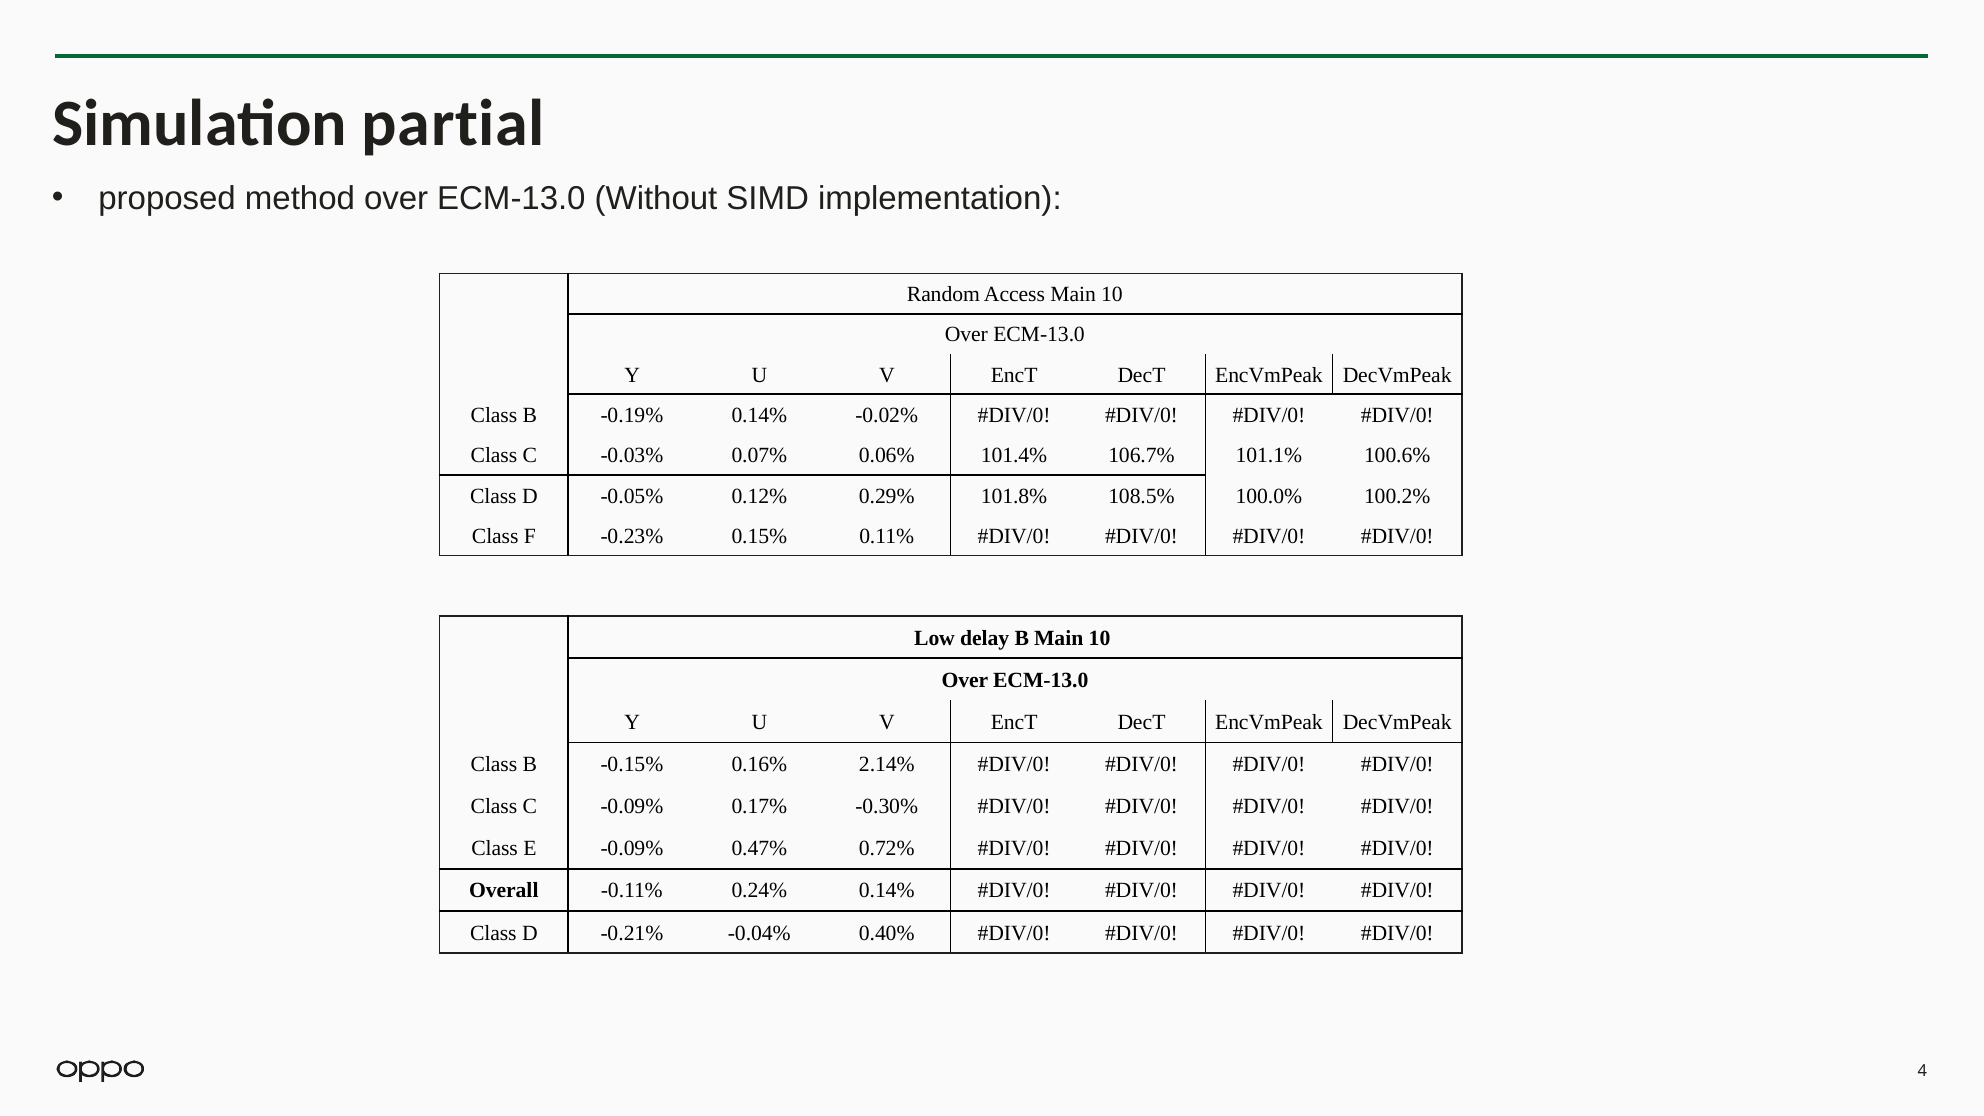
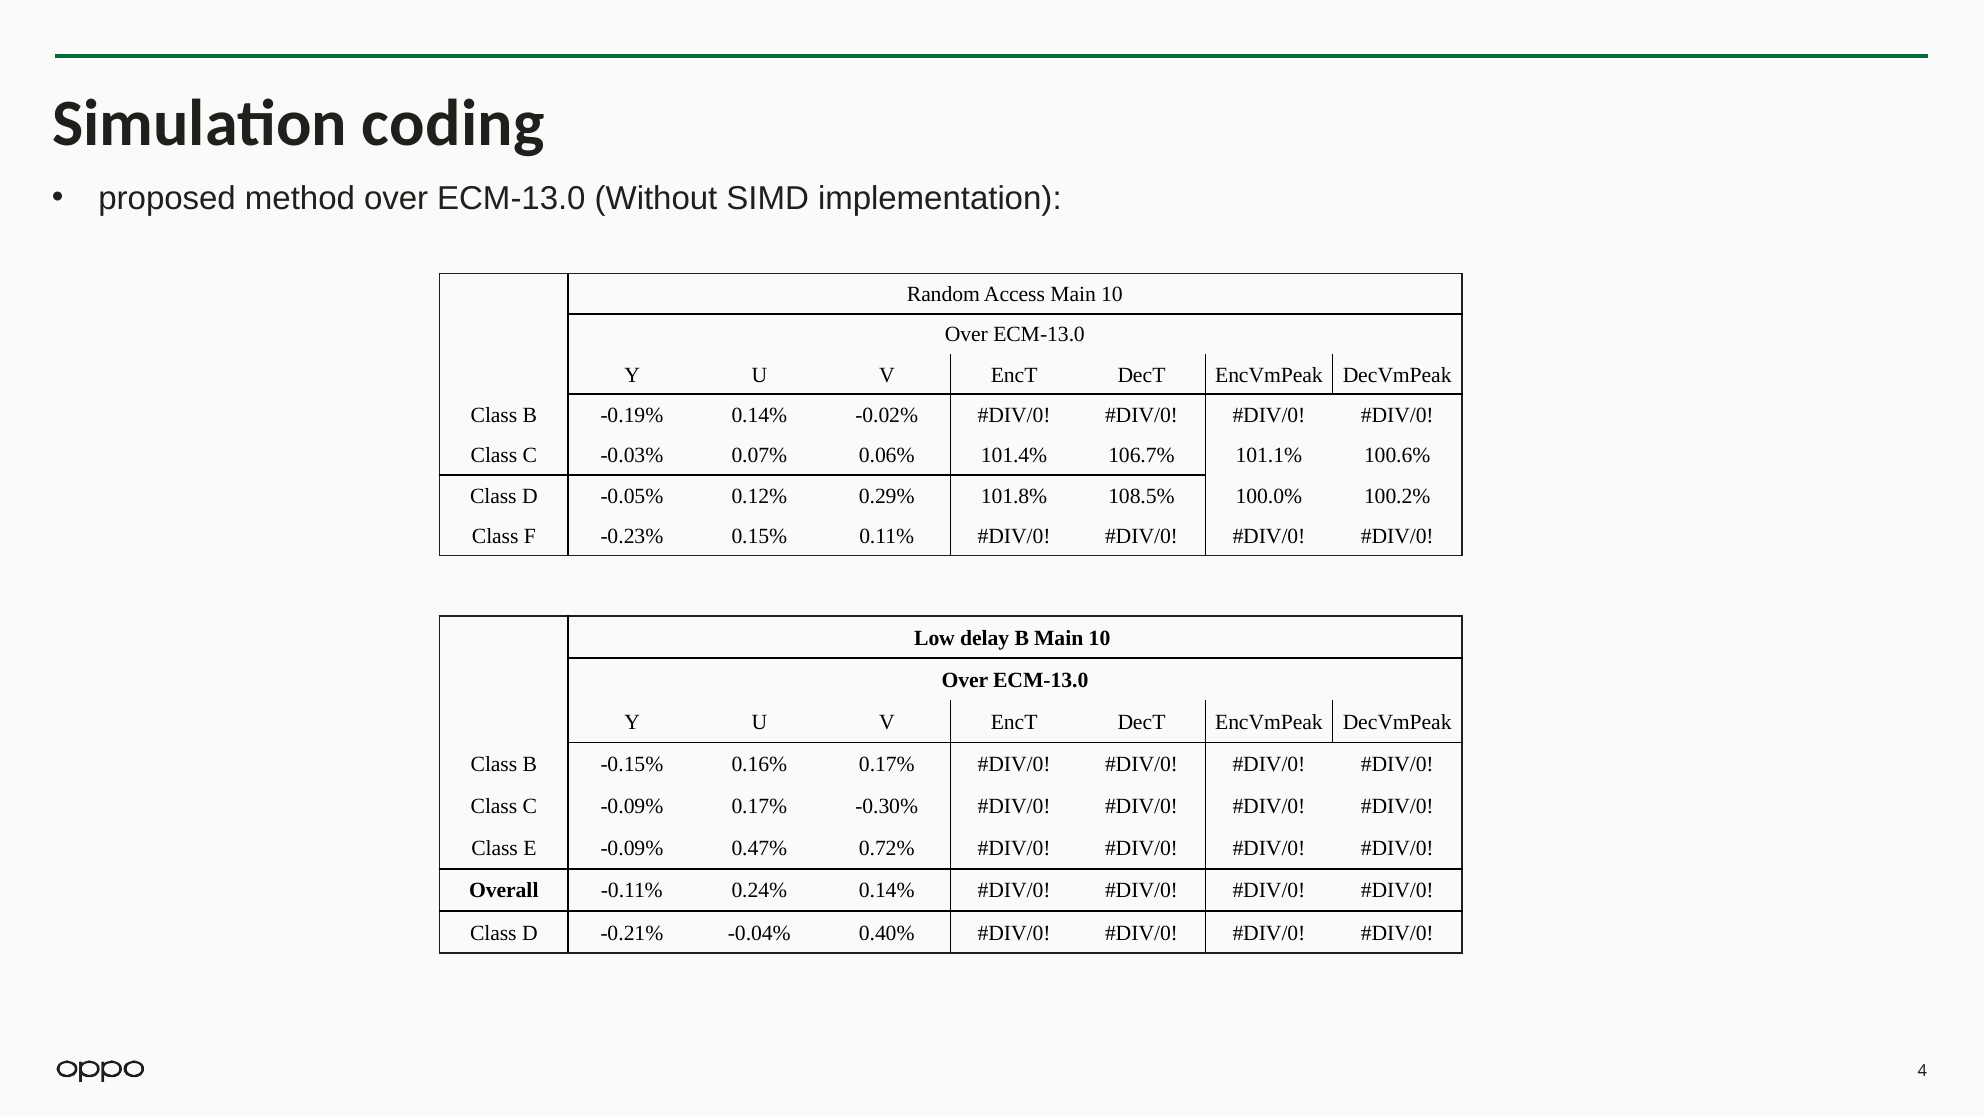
partial: partial -> coding
0.16% 2.14%: 2.14% -> 0.17%
